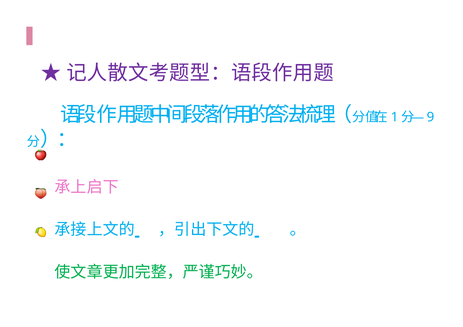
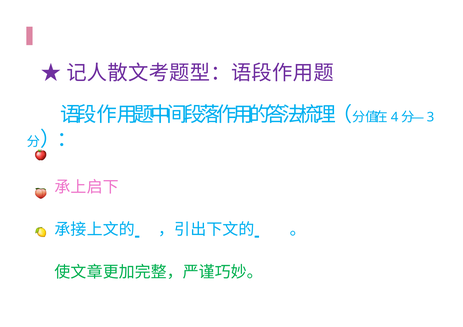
1: 1 -> 4
9: 9 -> 3
